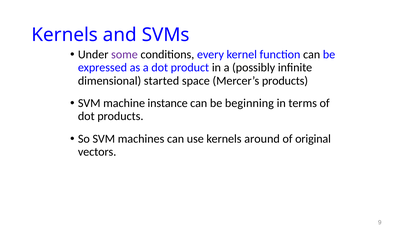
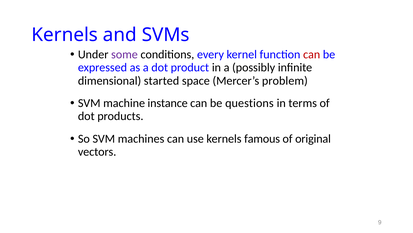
can at (312, 54) colour: black -> red
Mercer’s products: products -> problem
beginning: beginning -> questions
around: around -> famous
